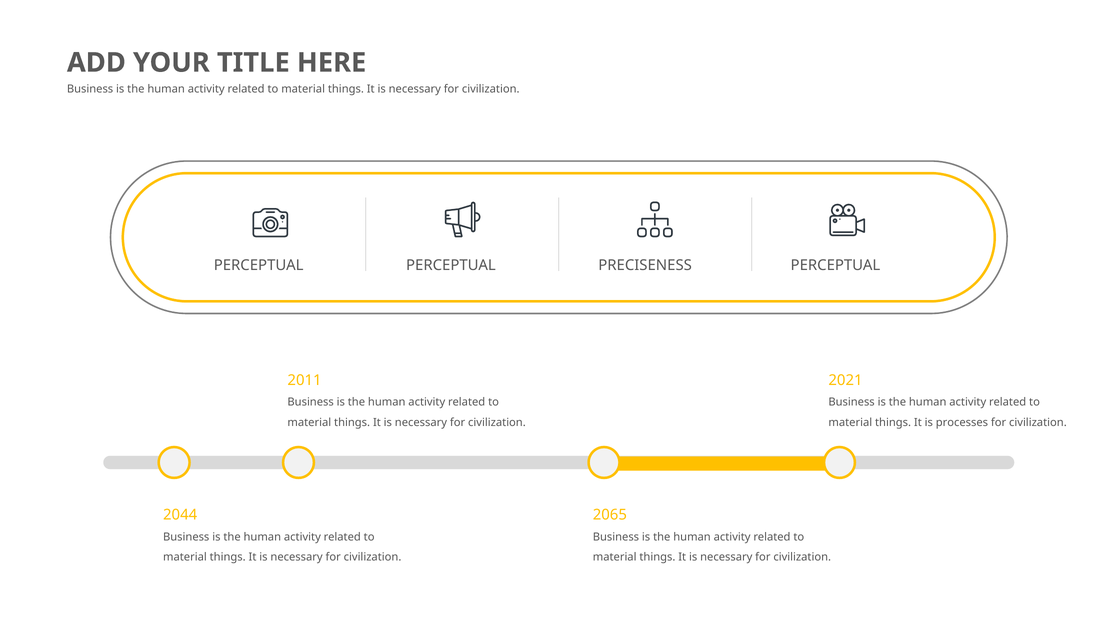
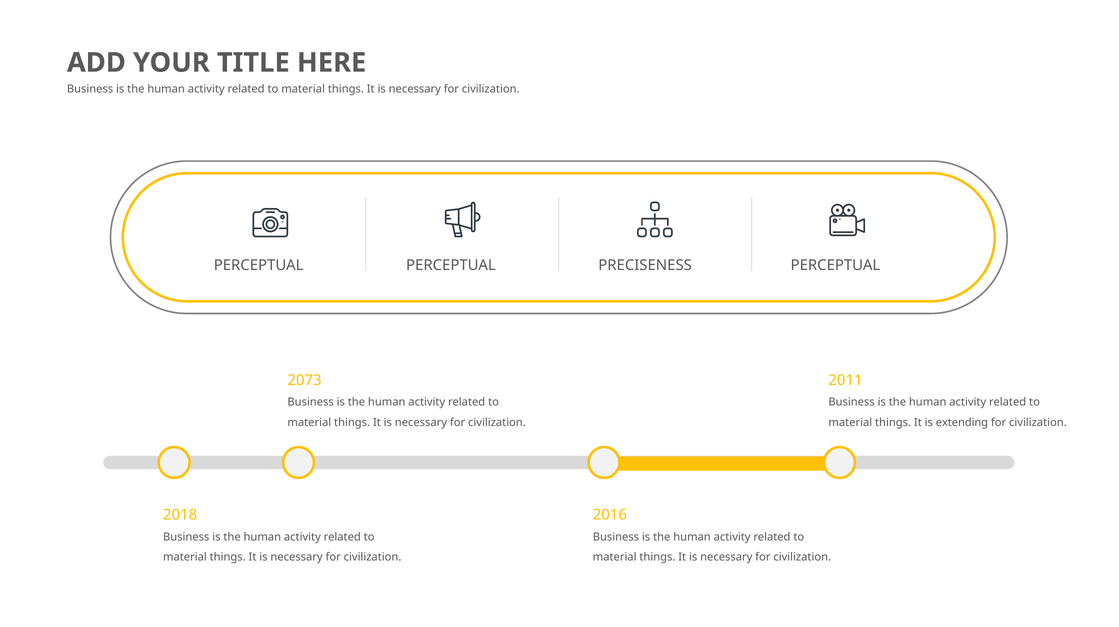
2011: 2011 -> 2073
2021: 2021 -> 2011
processes: processes -> extending
2044: 2044 -> 2018
2065: 2065 -> 2016
